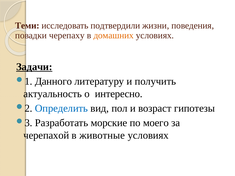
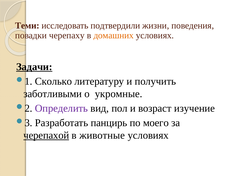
Данного: Данного -> Сколько
актуальность: актуальность -> заботливыми
интересно: интересно -> укромные
Определить colour: blue -> purple
гипотезы: гипотезы -> изучение
морские: морские -> панцирь
черепахой underline: none -> present
